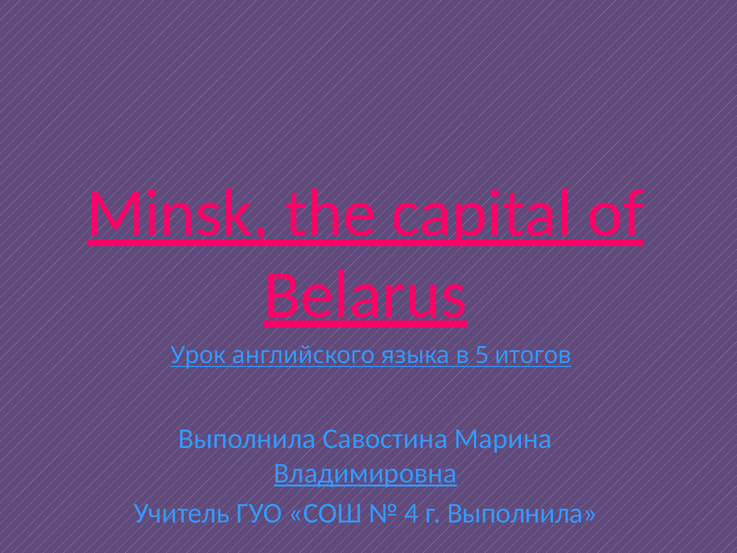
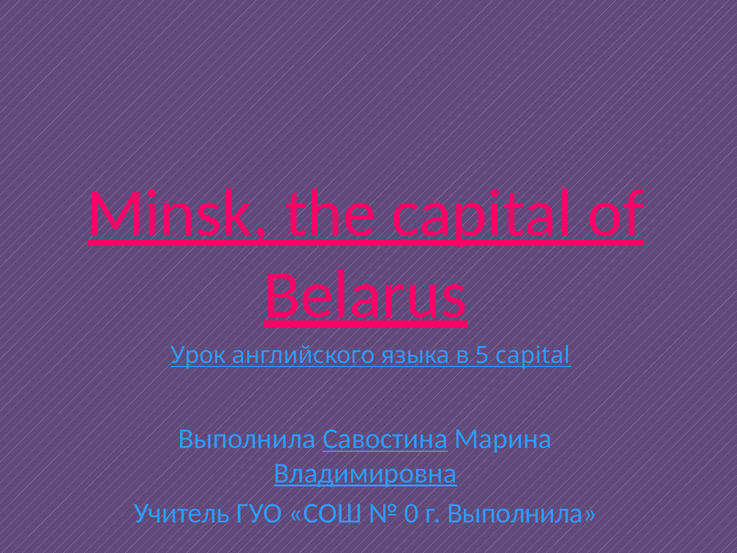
5 итогов: итогов -> capital
Савостина underline: none -> present
4: 4 -> 0
